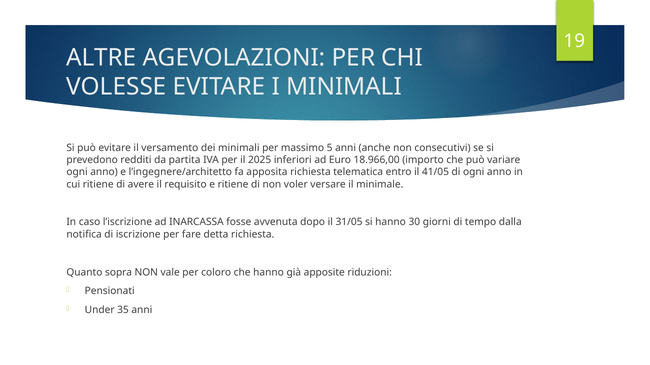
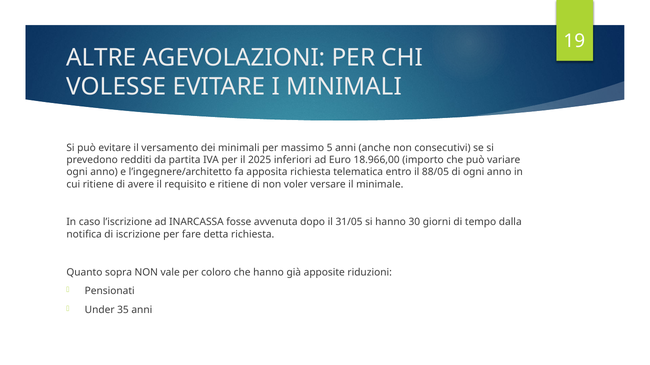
41/05: 41/05 -> 88/05
